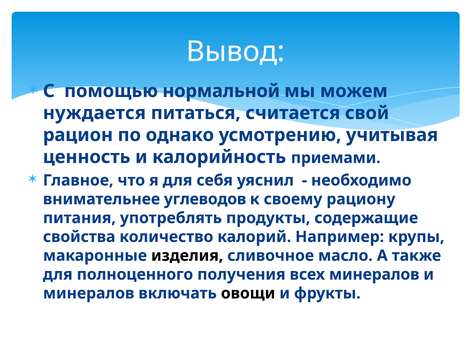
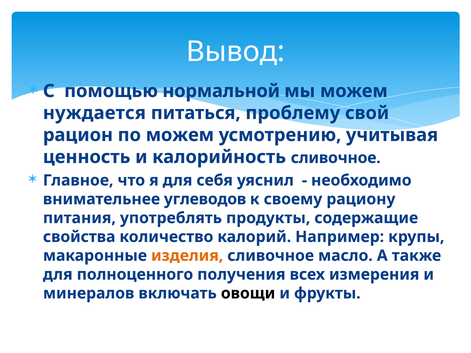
считается: считается -> проблему
по однако: однако -> можем
калорийность приемами: приемами -> сливочное
изделия colour: black -> orange
всех минералов: минералов -> измерения
